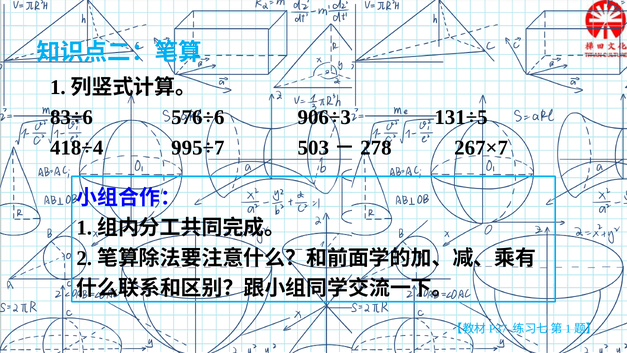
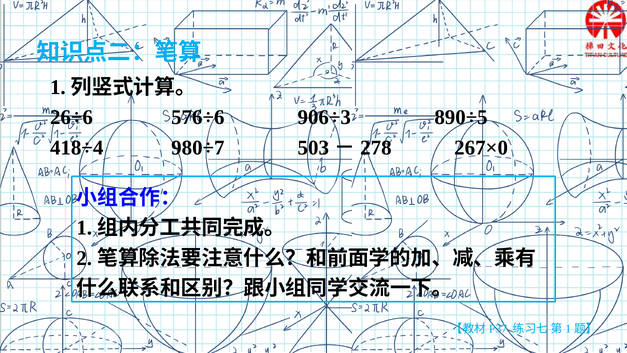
83÷6: 83÷6 -> 26÷6
131÷5: 131÷5 -> 890÷5
995÷7: 995÷7 -> 980÷7
267×7: 267×7 -> 267×0
